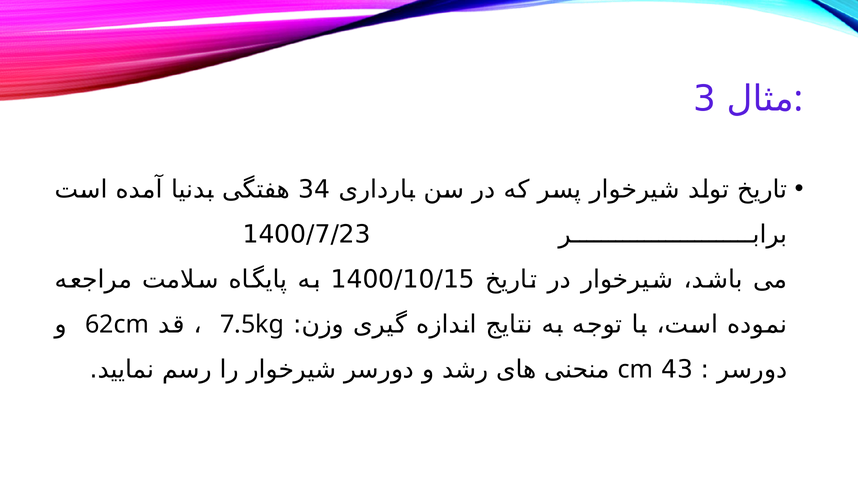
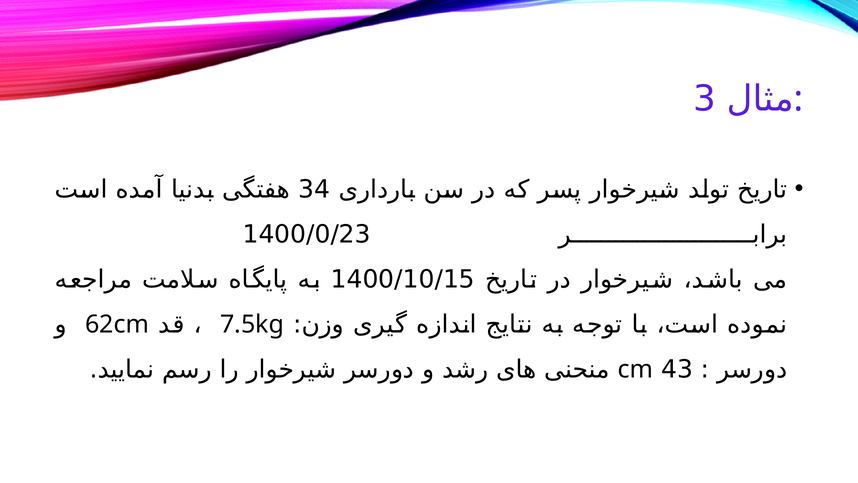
1400/7/23: 1400/7/23 -> 1400/0/23
